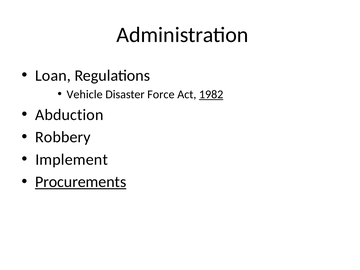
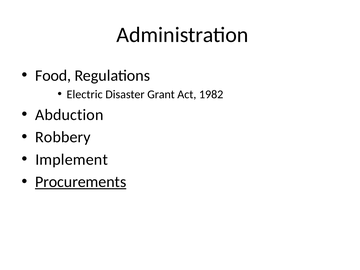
Loan: Loan -> Food
Vehicle: Vehicle -> Electric
Force: Force -> Grant
1982 underline: present -> none
